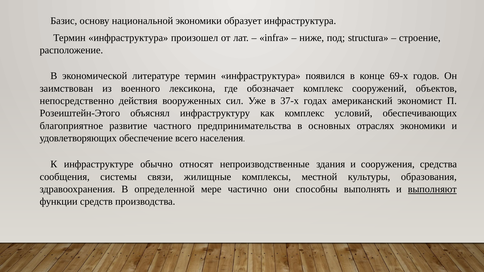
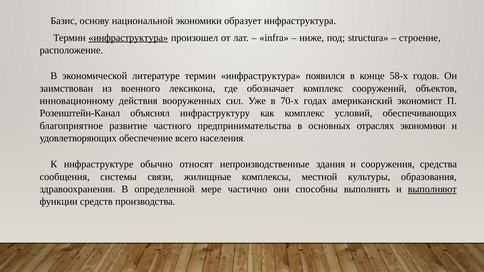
инфраструктура at (128, 38) underline: none -> present
69-х: 69-х -> 58-х
непосредственно: непосредственно -> инновационному
37-х: 37-х -> 70-х
Розеиштейн-Этого: Розеиштейн-Этого -> Розеиштейн-Канал
